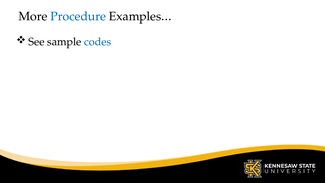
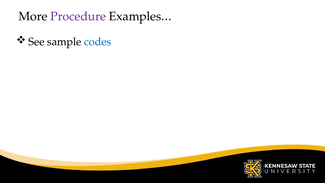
Procedure colour: blue -> purple
